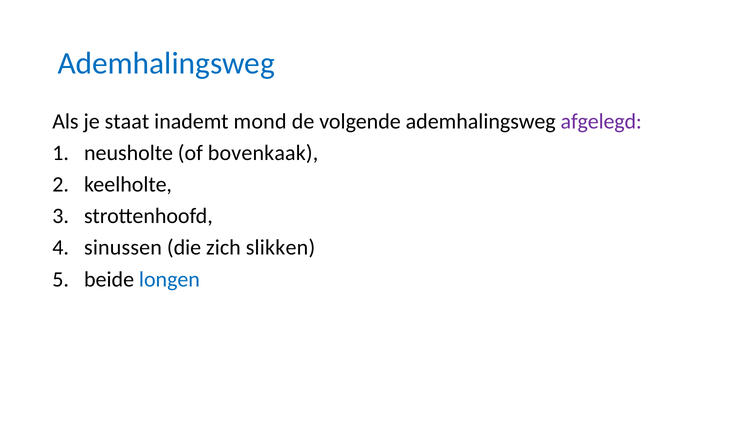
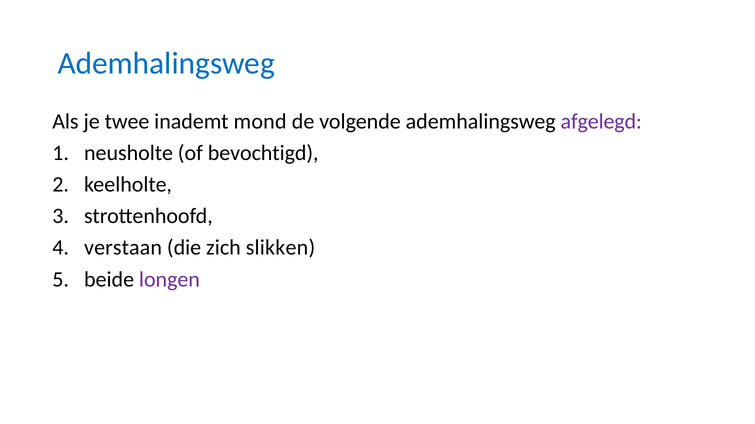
staat: staat -> twee
bovenkaak: bovenkaak -> bevochtigd
sinussen: sinussen -> verstaan
longen colour: blue -> purple
